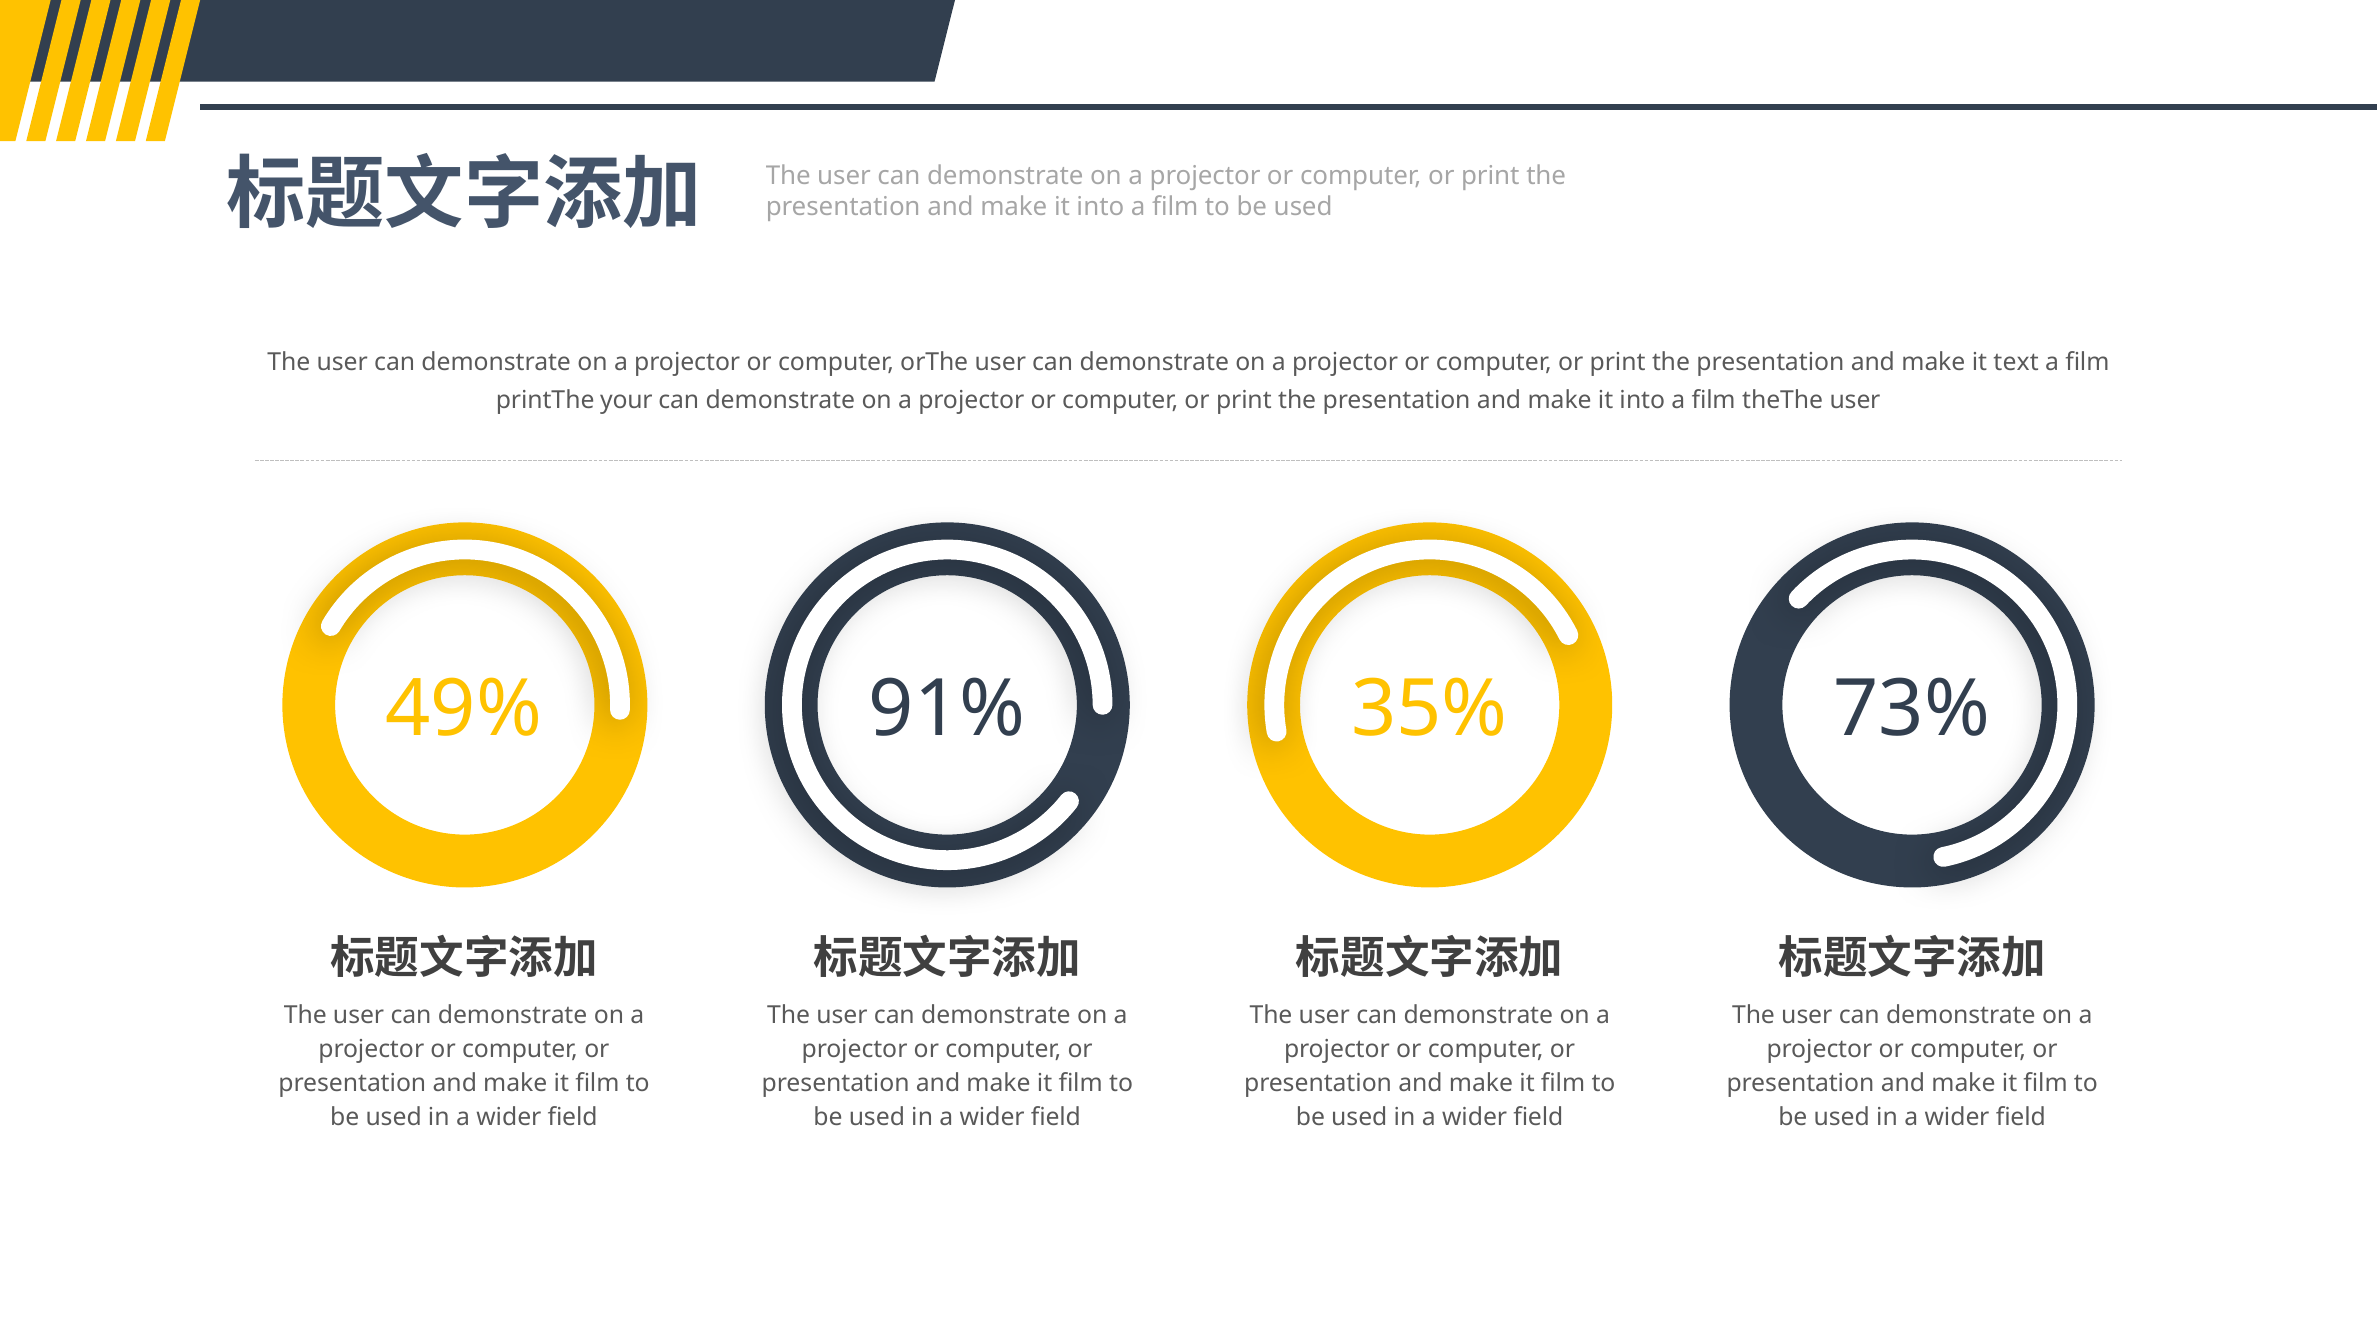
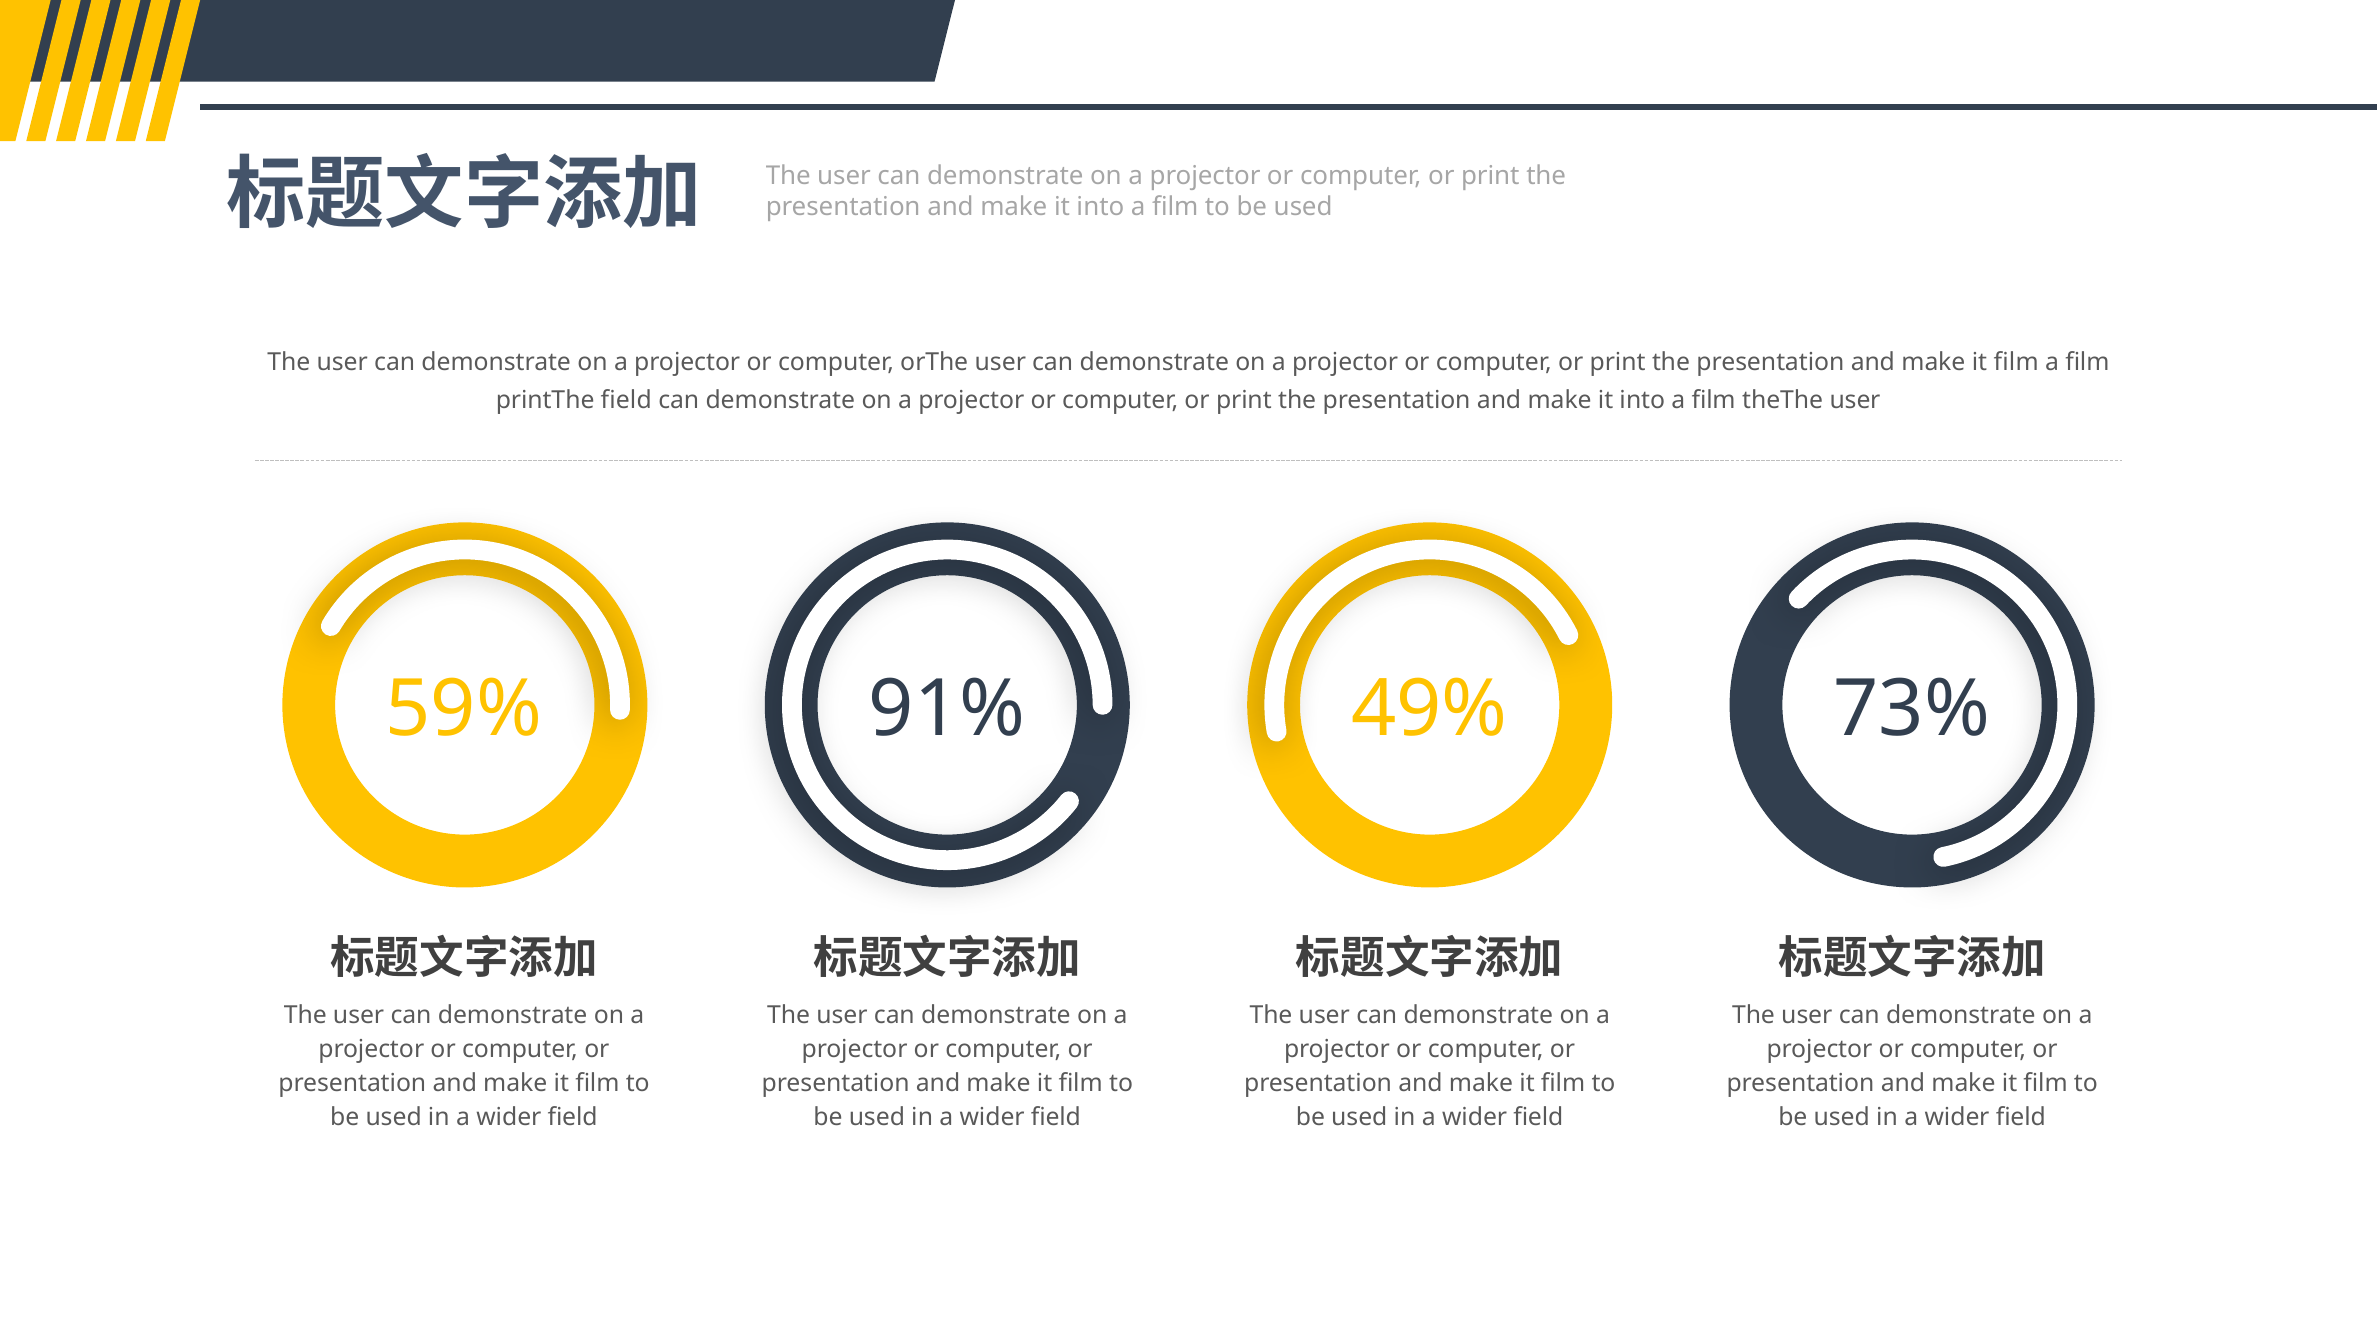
text at (2016, 363): text -> film
printThe your: your -> field
49%: 49% -> 59%
35%: 35% -> 49%
